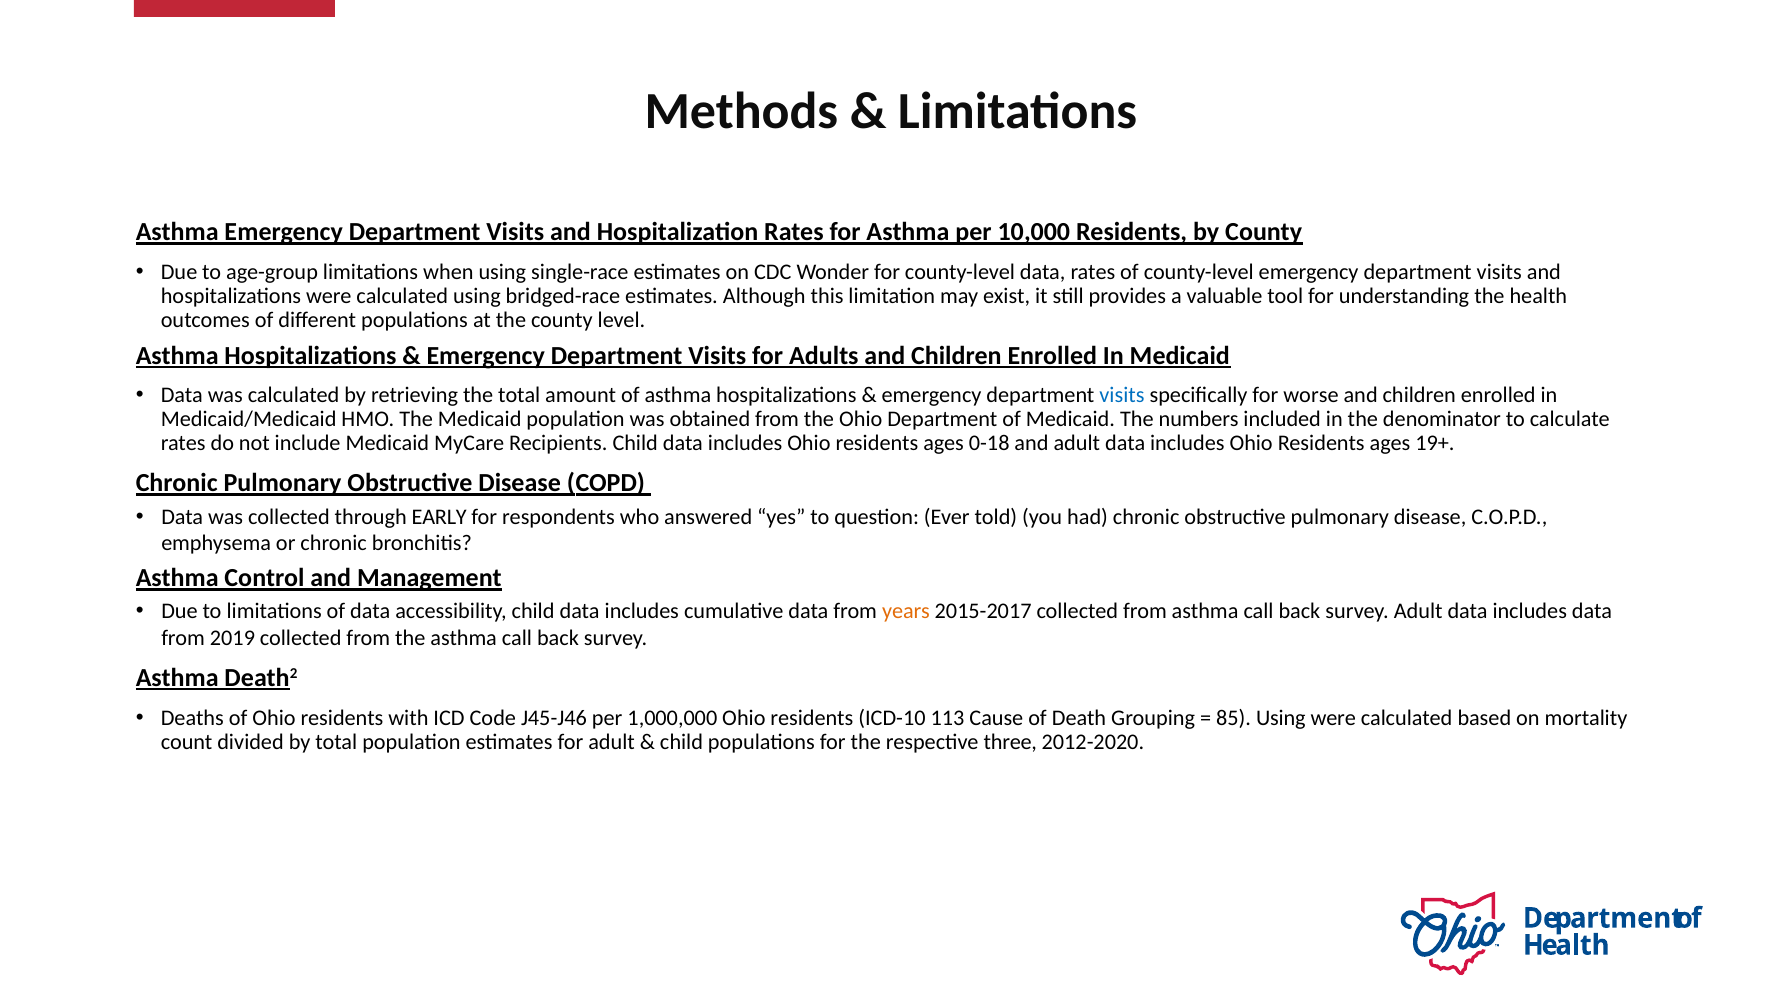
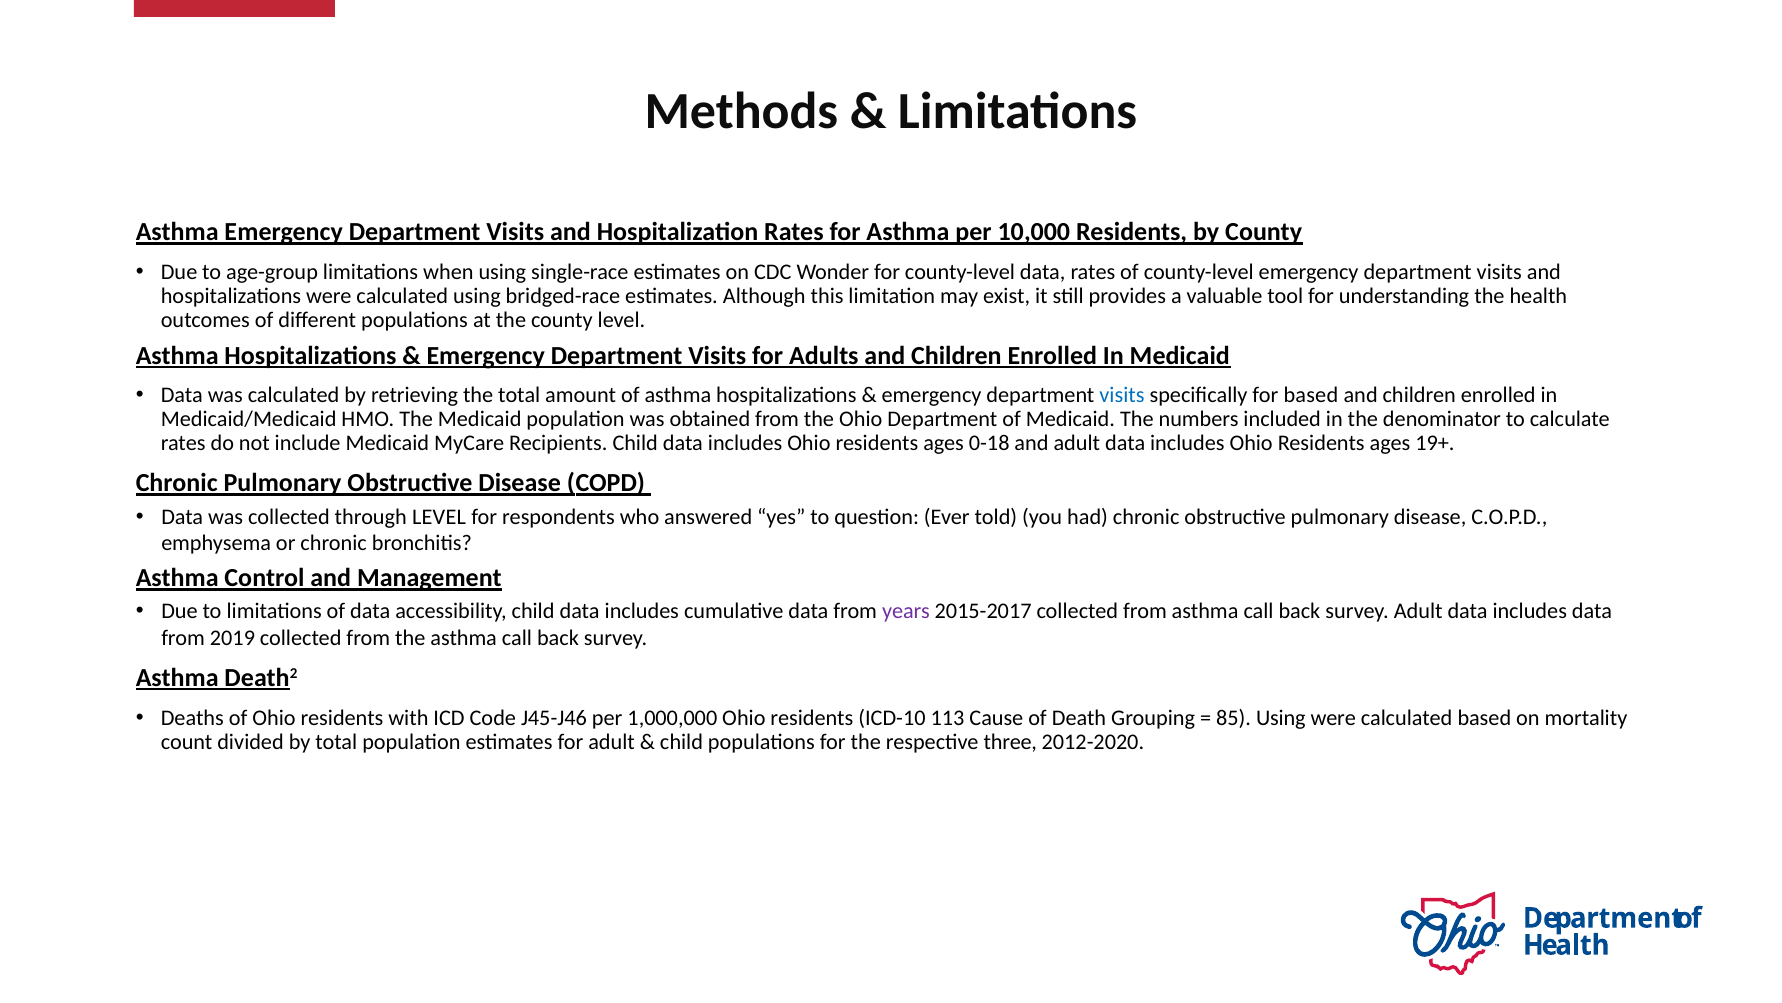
for worse: worse -> based
through EARLY: EARLY -> LEVEL
years colour: orange -> purple
